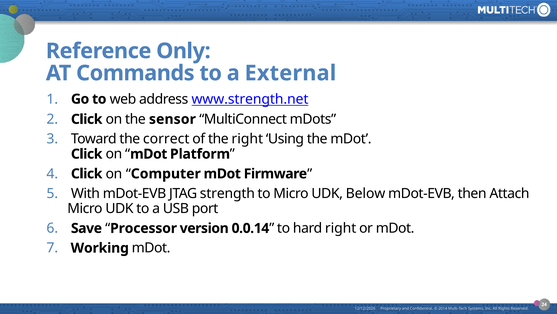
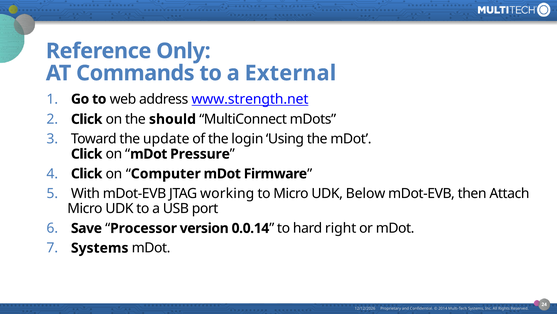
sensor: sensor -> should
correct: correct -> update
the right: right -> login
Platform: Platform -> Pressure
strength: strength -> working
Working at (100, 248): Working -> Systems
